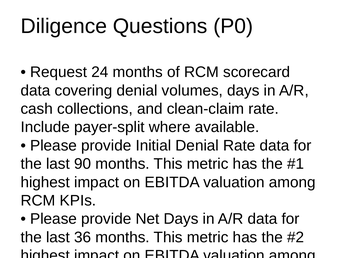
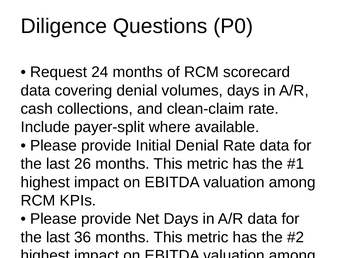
90: 90 -> 26
